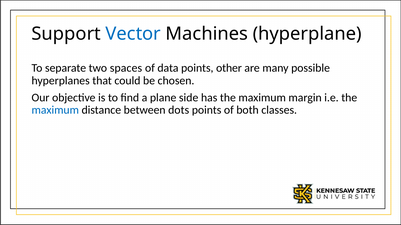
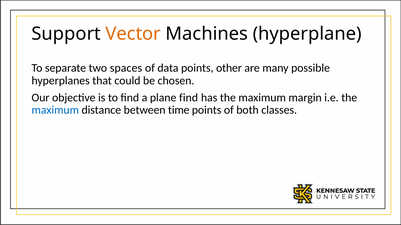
Vector colour: blue -> orange
plane side: side -> find
dots: dots -> time
